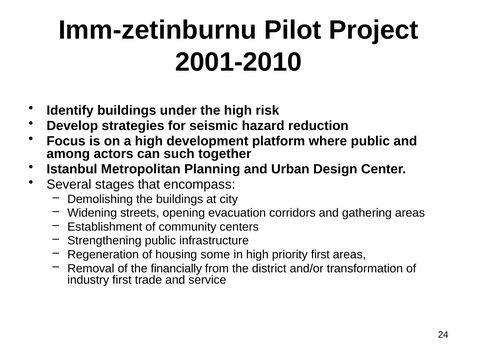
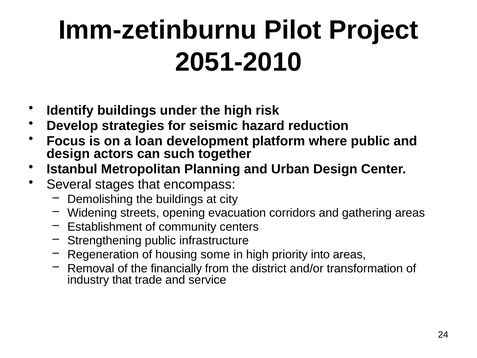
2001-2010: 2001-2010 -> 2051-2010
a high: high -> loan
among at (68, 154): among -> design
priority first: first -> into
industry first: first -> that
